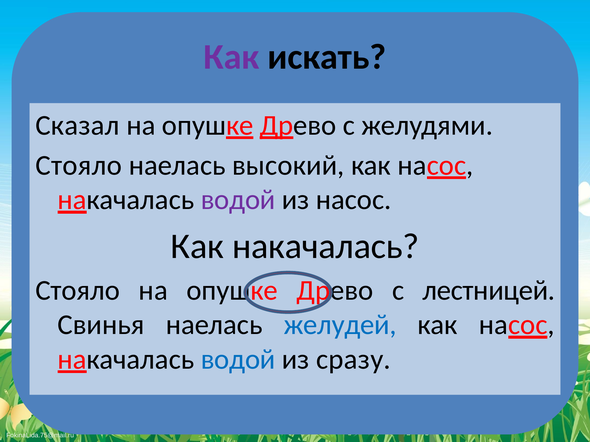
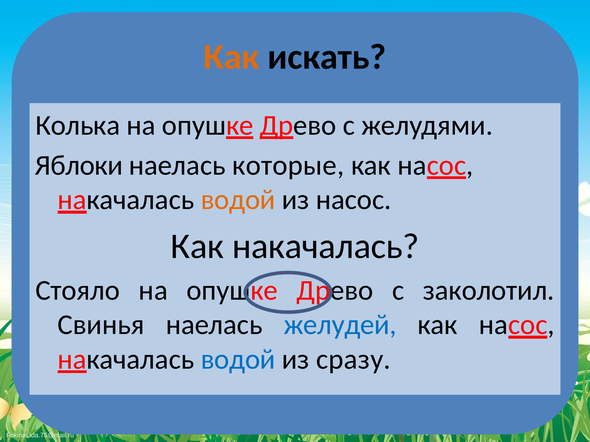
Как at (231, 57) colour: purple -> orange
Сказал: Сказал -> Колька
Стояло at (79, 166): Стояло -> Яблоки
высокий: высокий -> которые
водой at (238, 200) colour: purple -> orange
лестницей: лестницей -> заколотил
